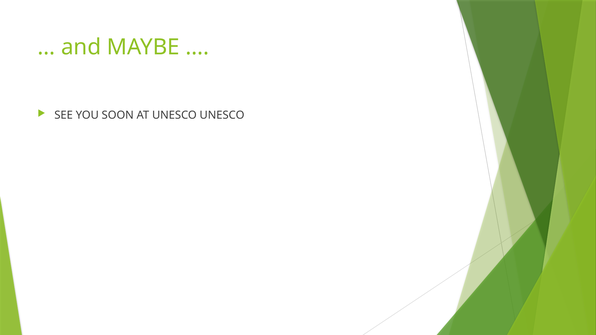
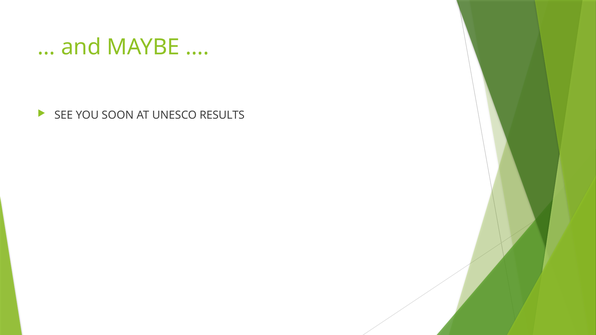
UNESCO UNESCO: UNESCO -> RESULTS
